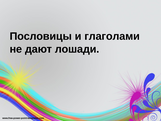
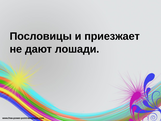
глаголами: глаголами -> приезжает
